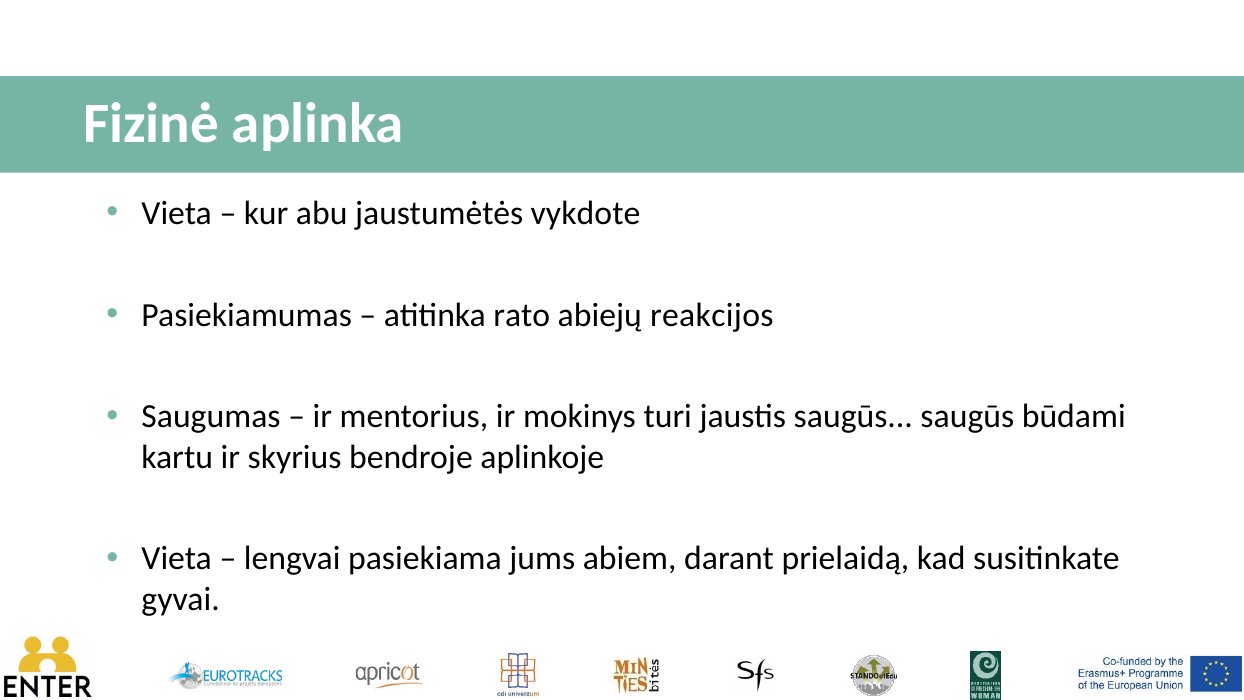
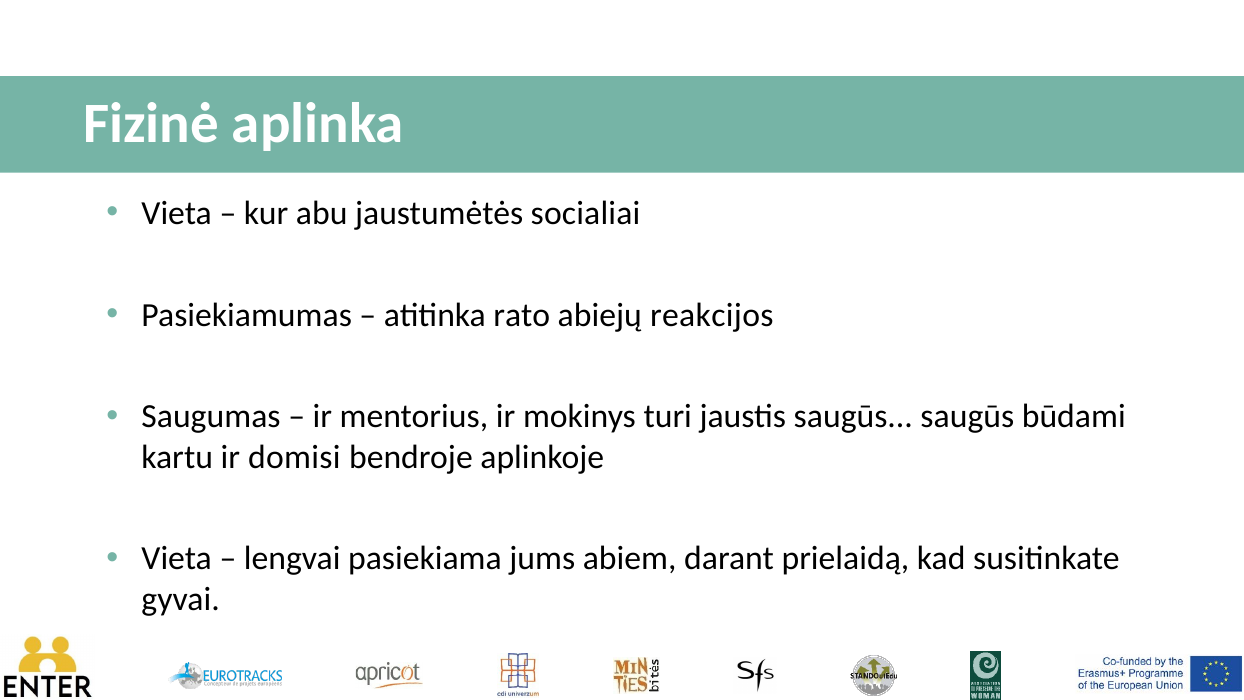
vykdote: vykdote -> socialiai
skyrius: skyrius -> domisi
